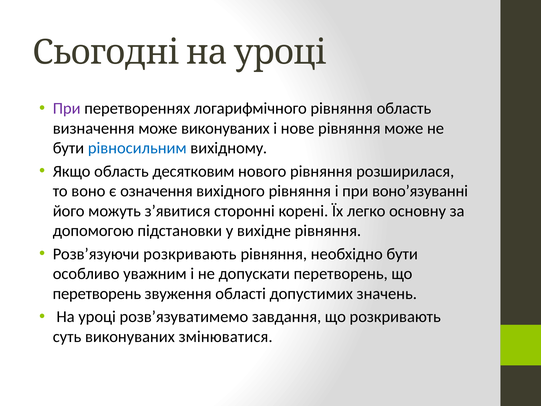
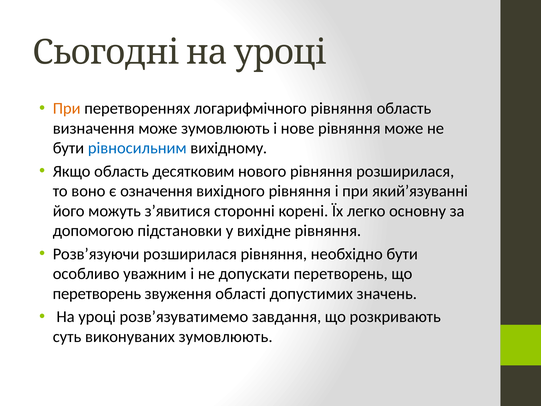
При at (67, 108) colour: purple -> orange
може виконуваних: виконуваних -> зумовлюють
воно’язуванні: воно’язуванні -> який’язуванні
Розв’язуючи розкривають: розкривають -> розширилася
виконуваних змінюватися: змінюватися -> зумовлюють
